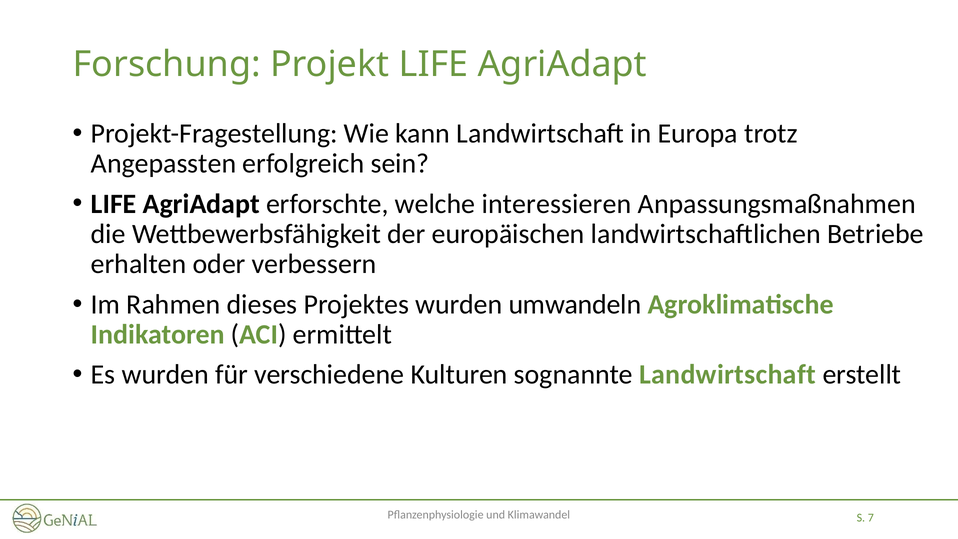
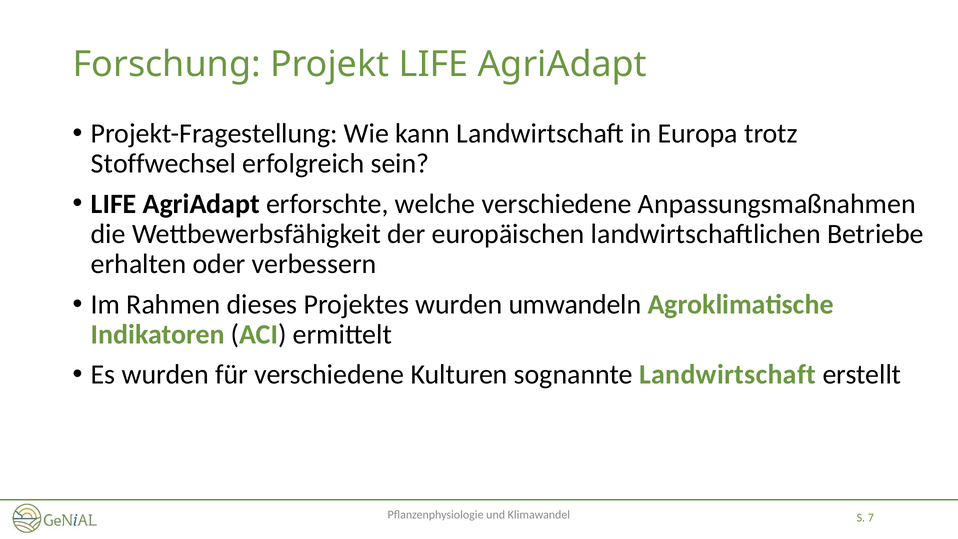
Angepassten: Angepassten -> Stoffwechsel
welche interessieren: interessieren -> verschiedene
